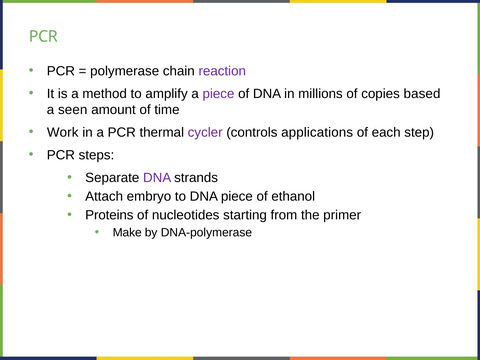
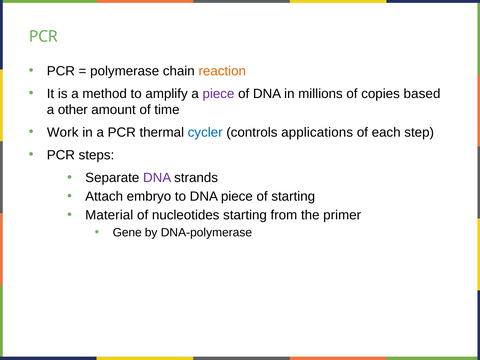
reaction colour: purple -> orange
seen: seen -> other
cycler colour: purple -> blue
of ethanol: ethanol -> starting
Proteins: Proteins -> Material
Make: Make -> Gene
